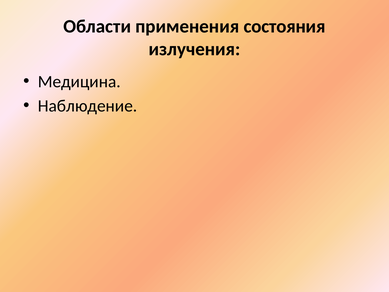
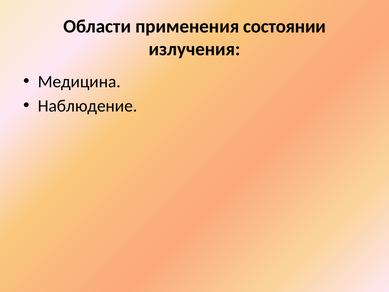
состояния: состояния -> состоянии
